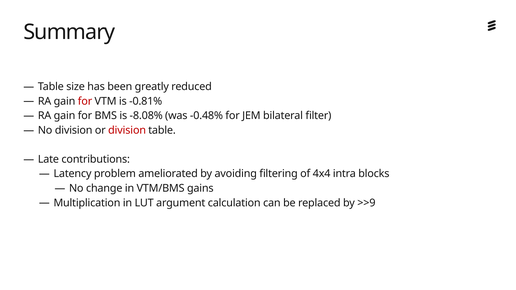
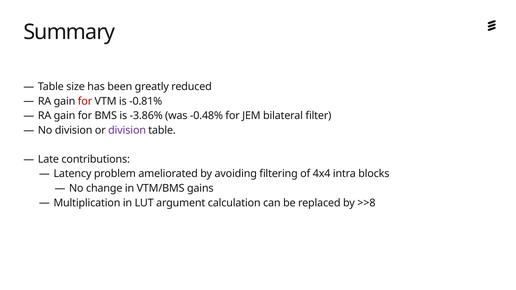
-8.08%: -8.08% -> -3.86%
division at (127, 130) colour: red -> purple
>>9: >>9 -> >>8
